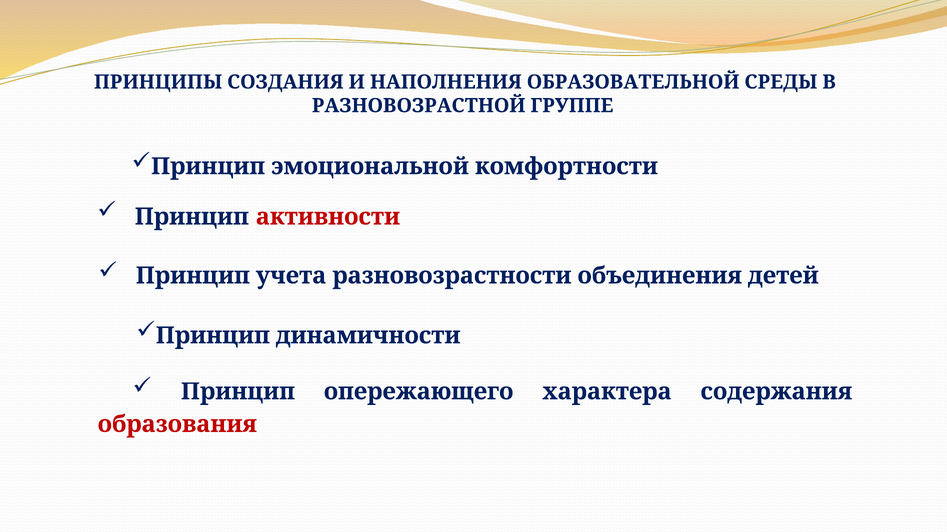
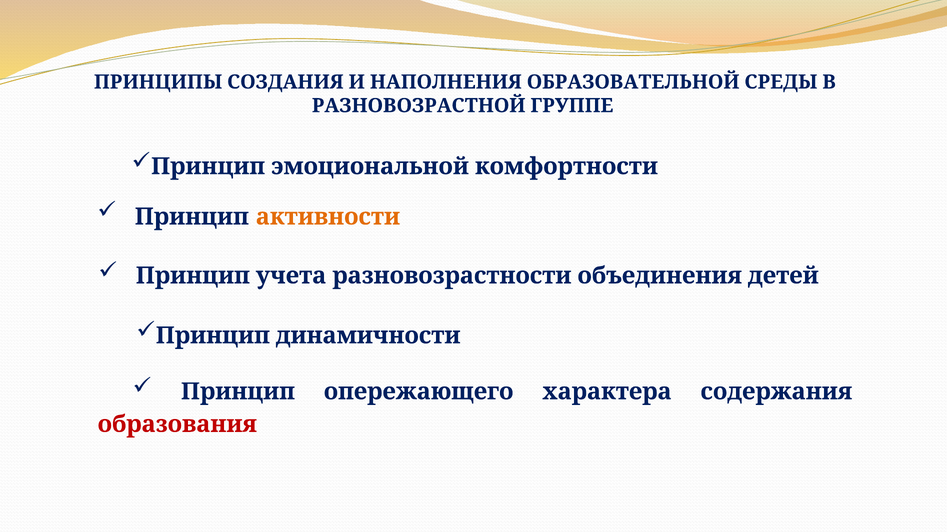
активности colour: red -> orange
